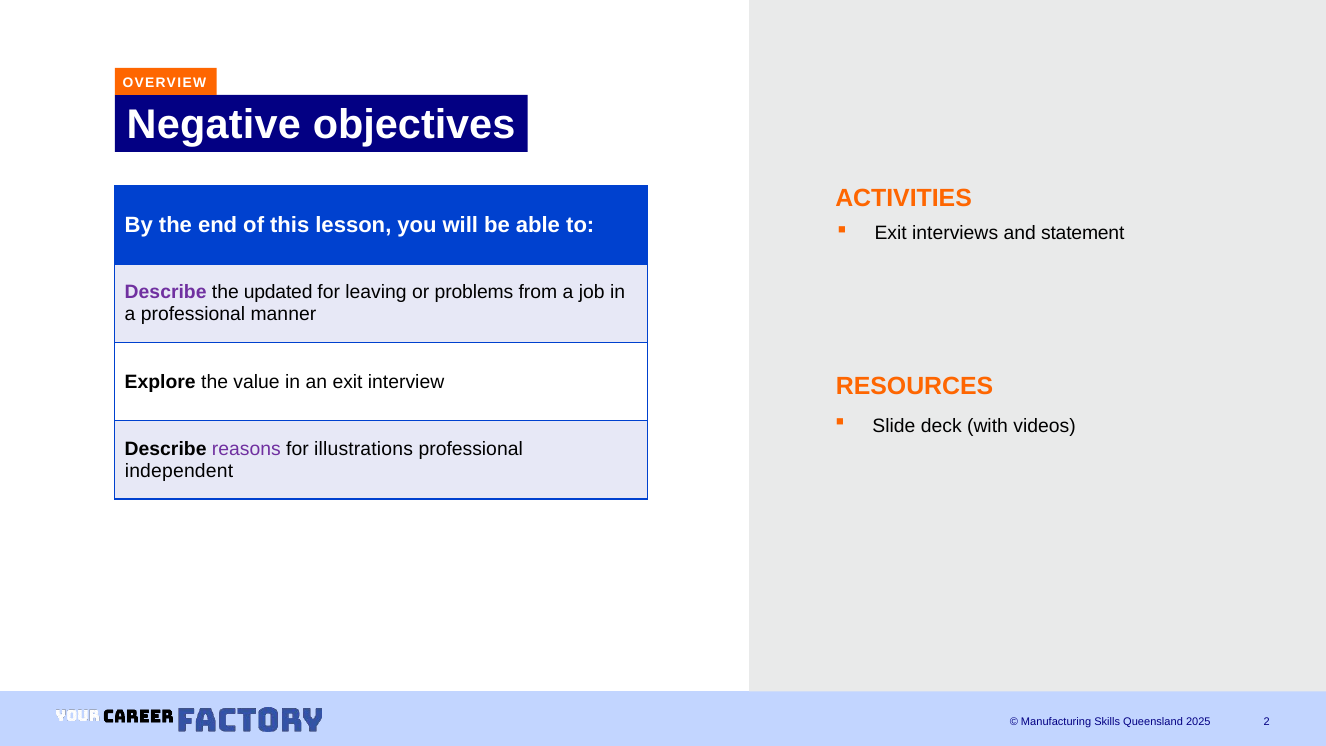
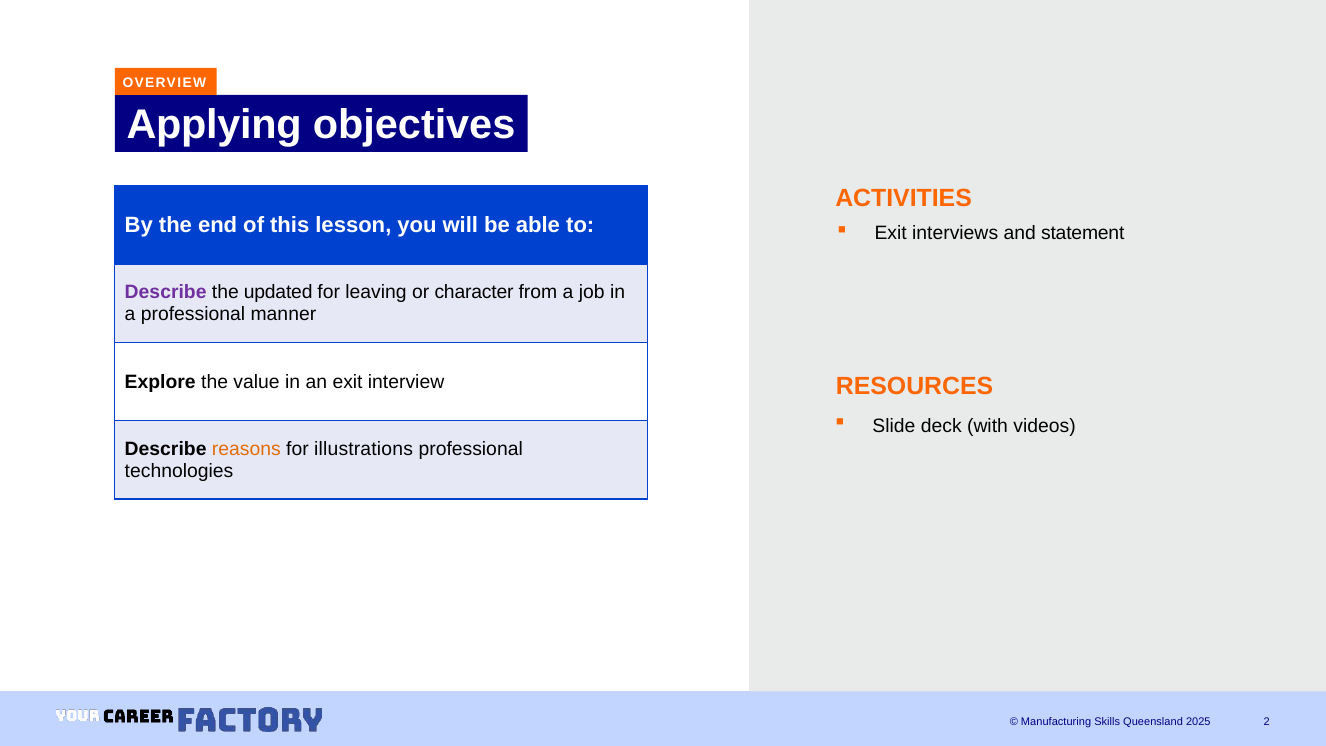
Negative: Negative -> Applying
problems: problems -> character
reasons colour: purple -> orange
independent: independent -> technologies
